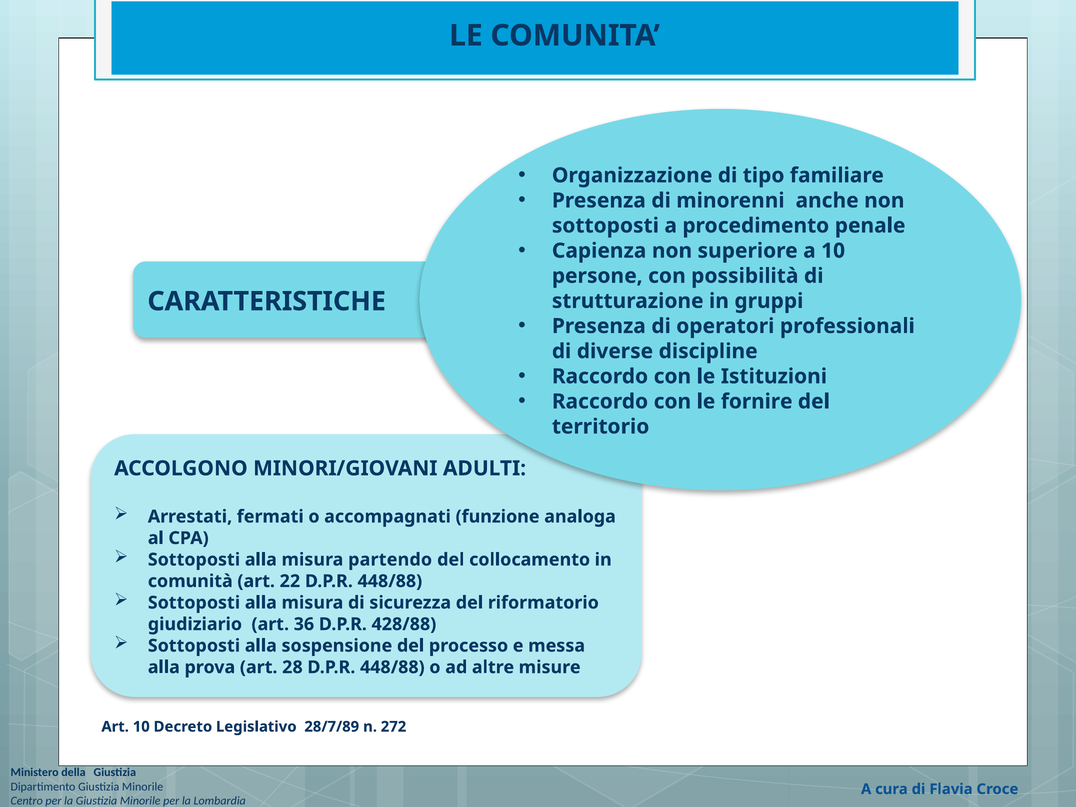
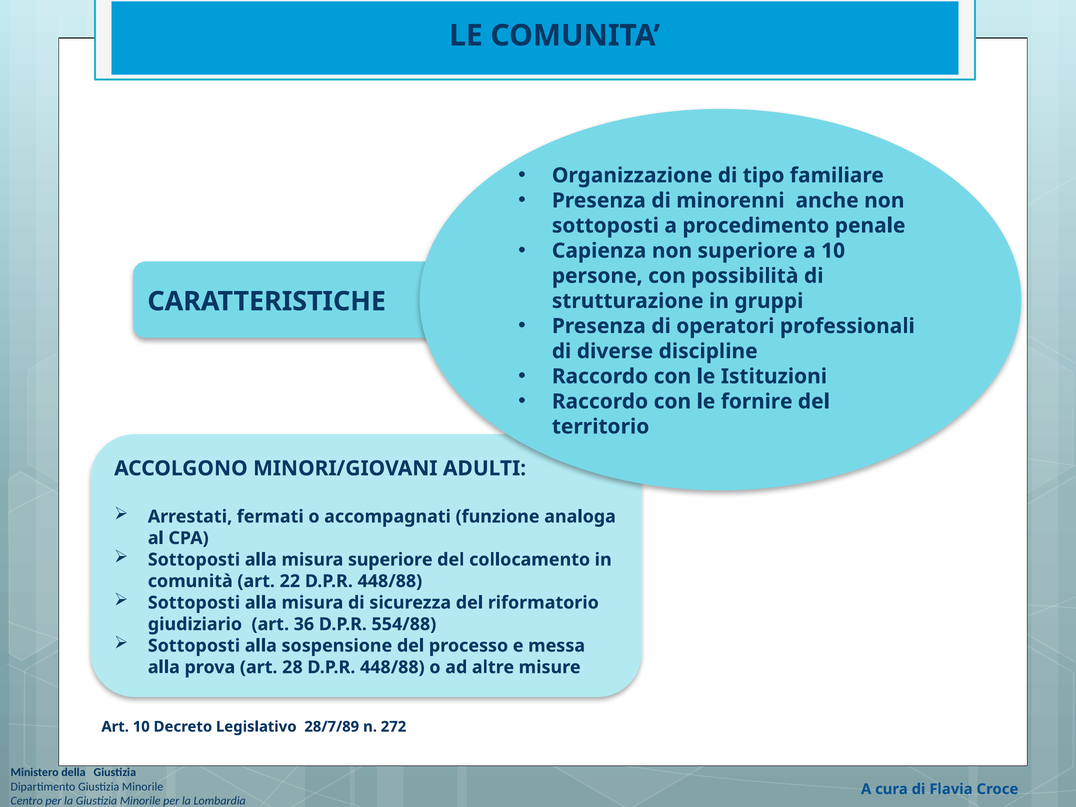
misura partendo: partendo -> superiore
428/88: 428/88 -> 554/88
